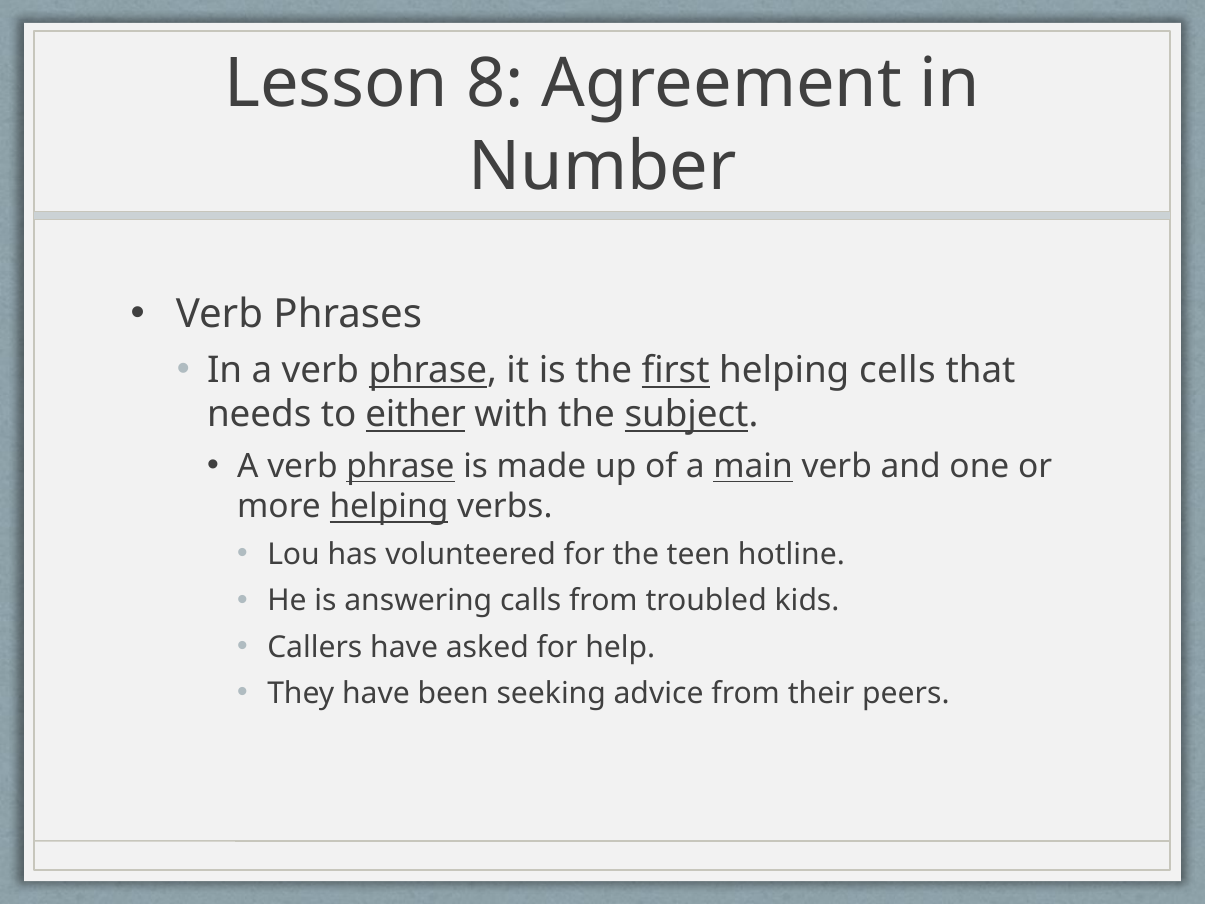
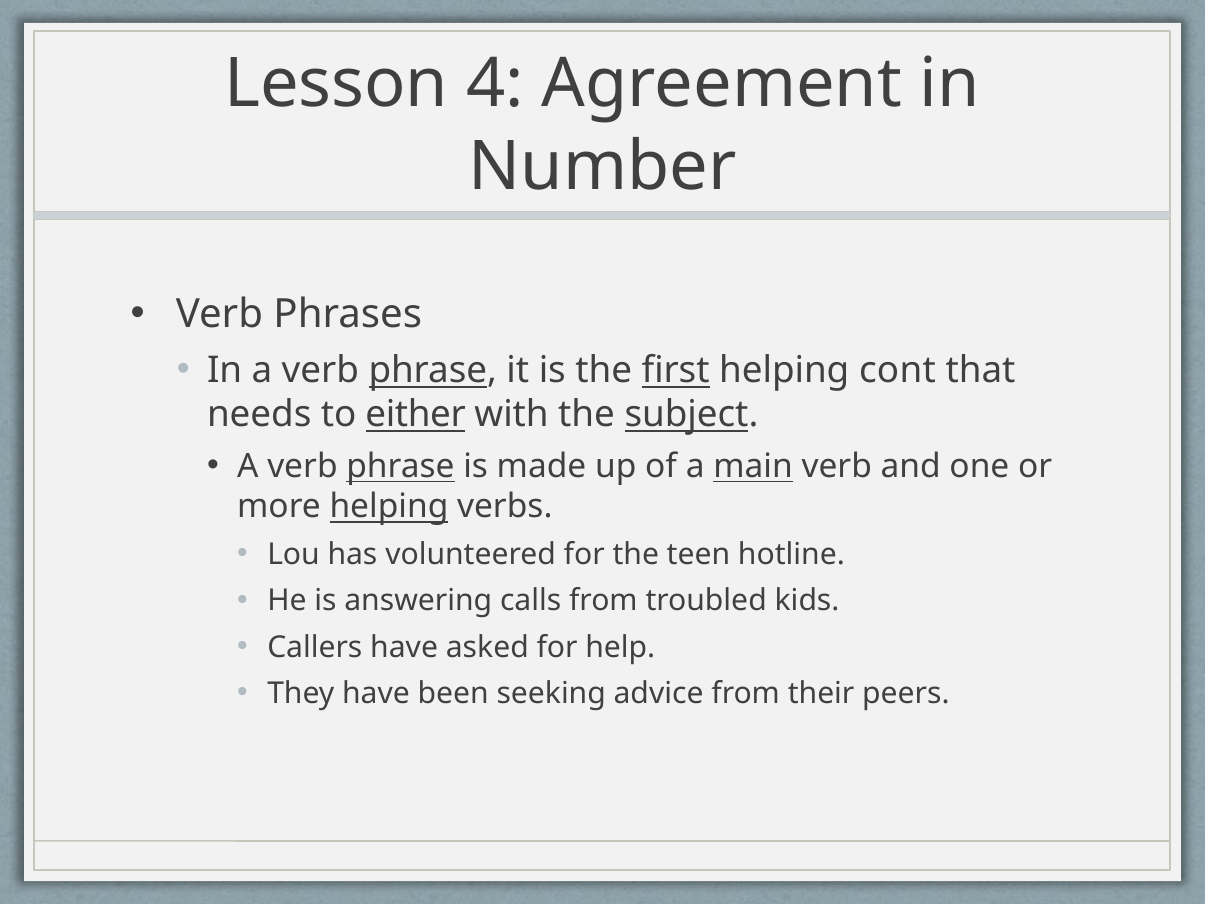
8: 8 -> 4
cells: cells -> cont
